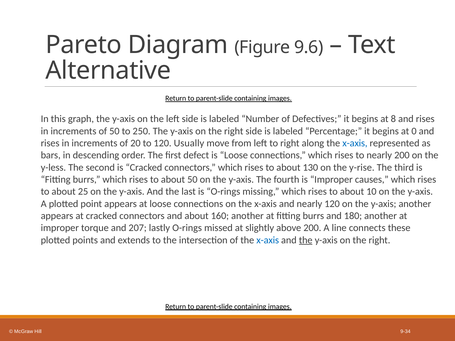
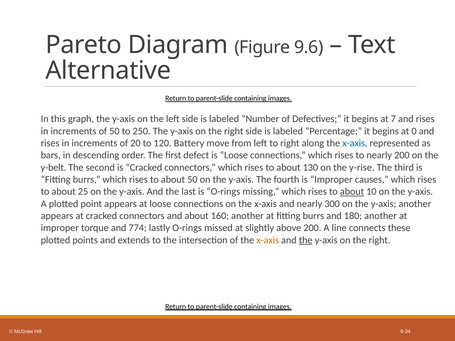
8: 8 -> 7
Usually: Usually -> Battery
y-less: y-less -> y-belt
about at (352, 192) underline: none -> present
nearly 120: 120 -> 300
207: 207 -> 774
x-axis at (268, 240) colour: blue -> orange
